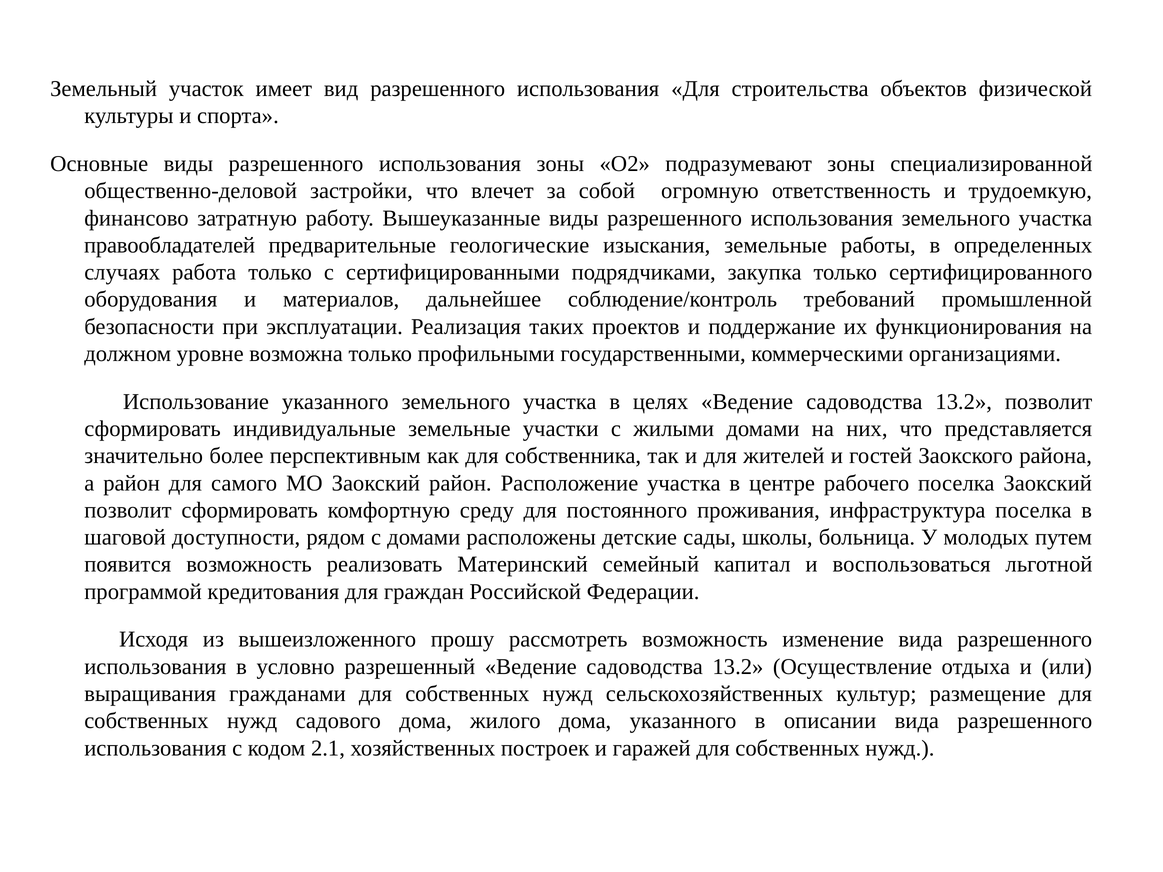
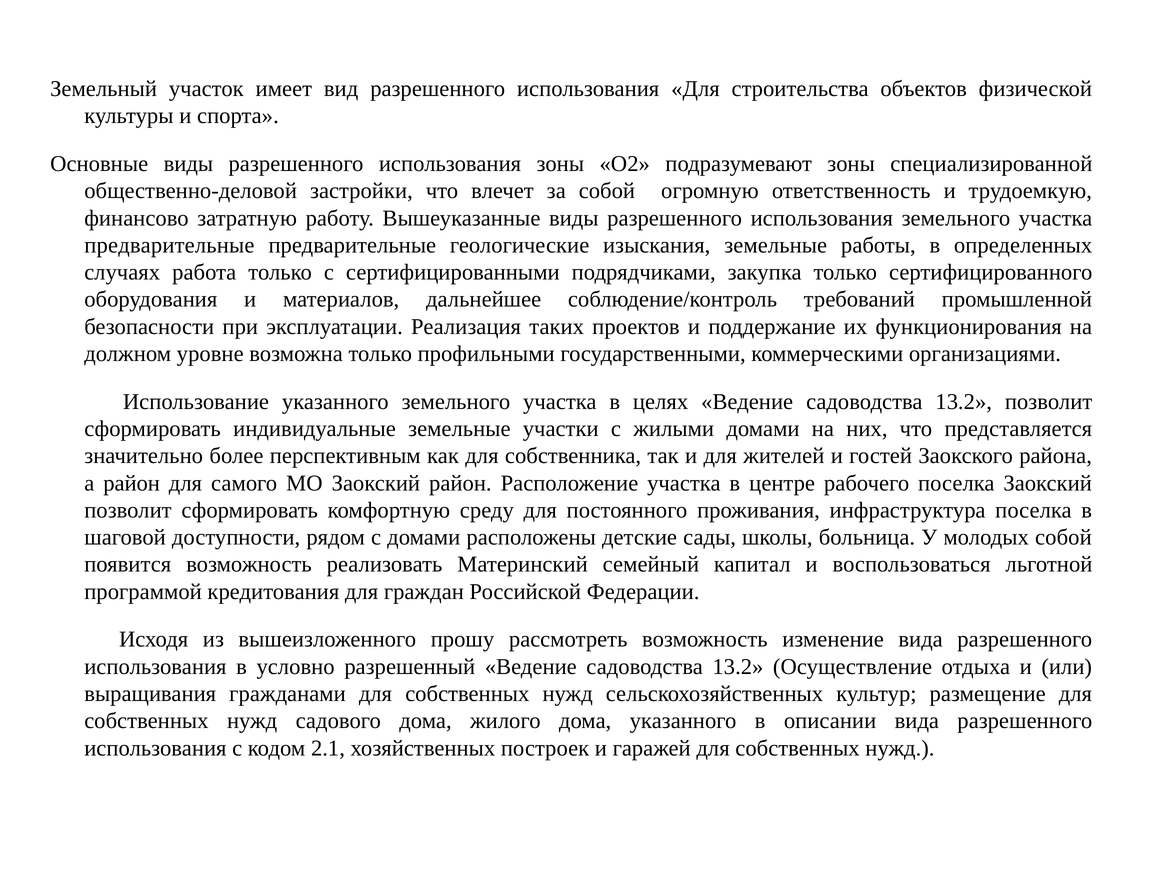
правообладателей at (170, 245): правообладателей -> предварительные
молодых путем: путем -> собой
